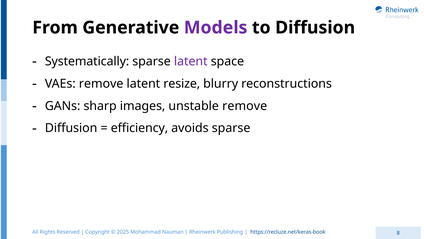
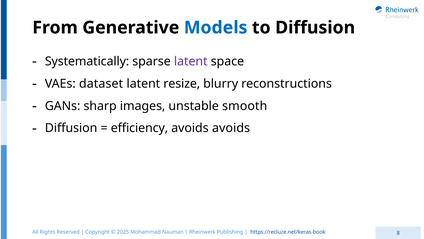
Models colour: purple -> blue
VAEs remove: remove -> dataset
unstable remove: remove -> smooth
avoids sparse: sparse -> avoids
